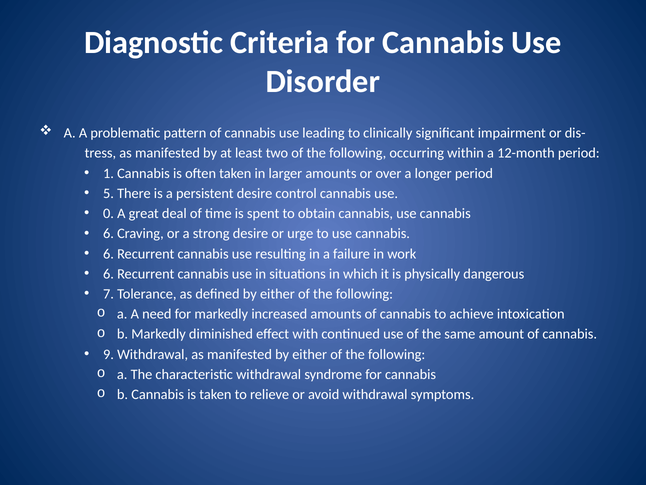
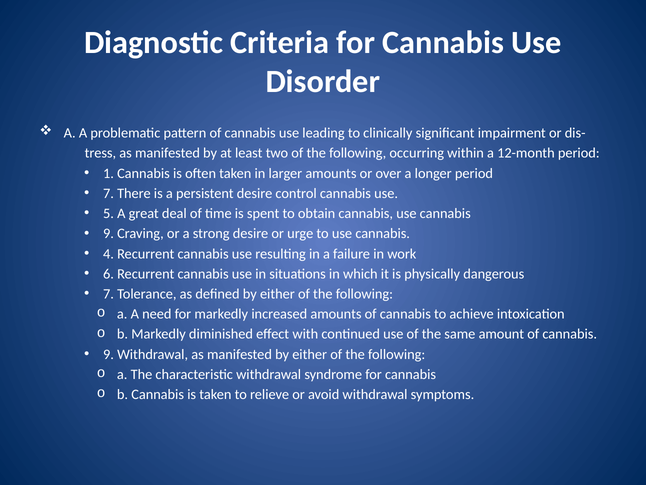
5 at (109, 193): 5 -> 7
0: 0 -> 5
6 at (109, 233): 6 -> 9
6 at (109, 254): 6 -> 4
